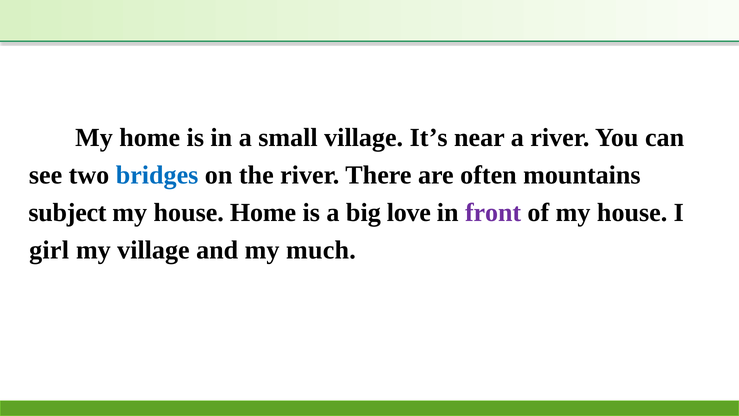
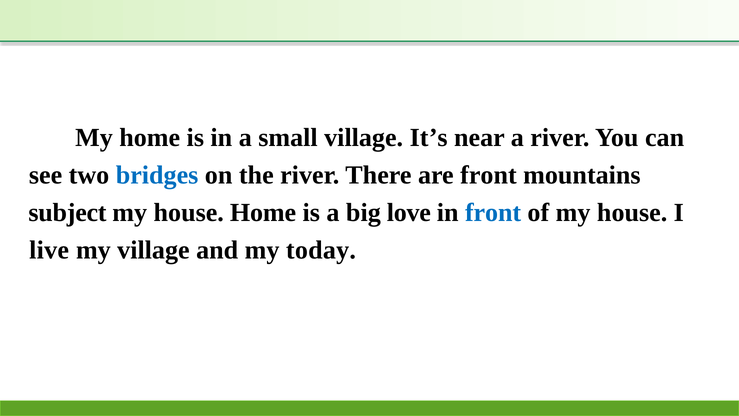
are often: often -> front
front at (493, 213) colour: purple -> blue
girl: girl -> live
much: much -> today
